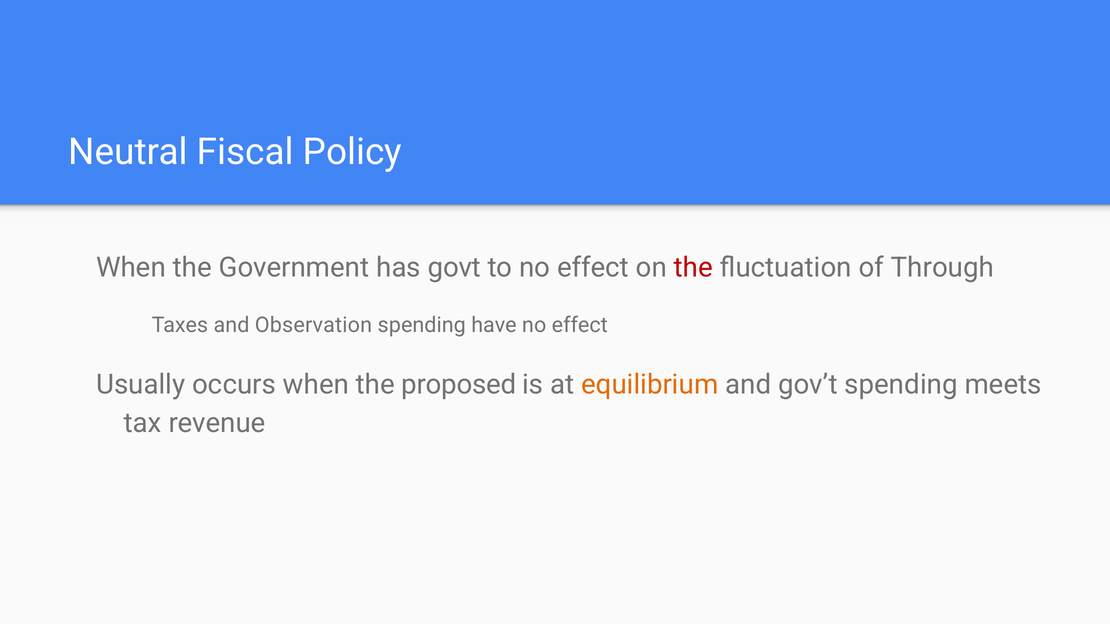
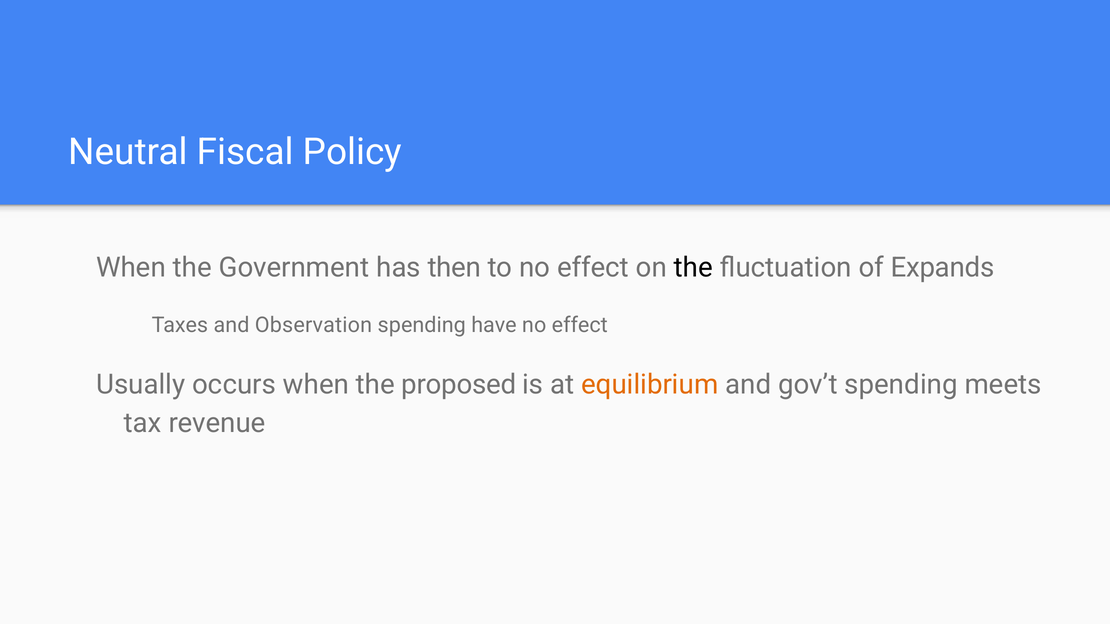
govt: govt -> then
the at (693, 268) colour: red -> black
Through: Through -> Expands
